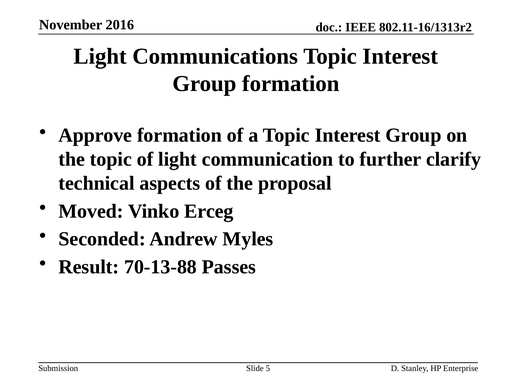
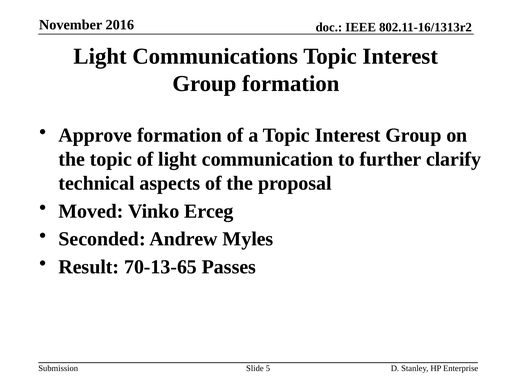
70-13-88: 70-13-88 -> 70-13-65
